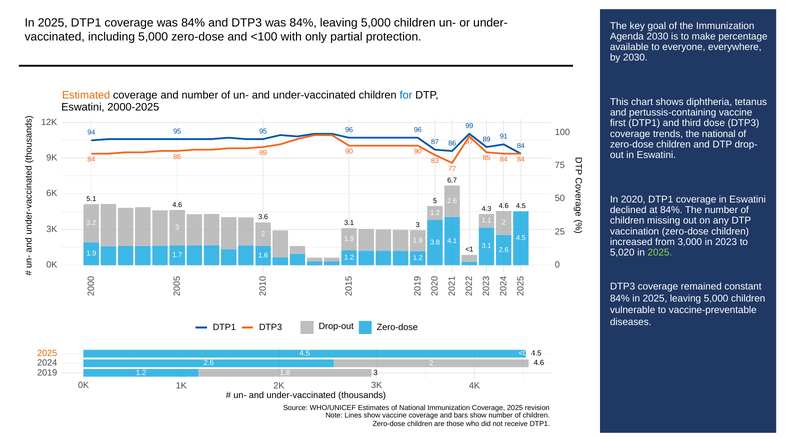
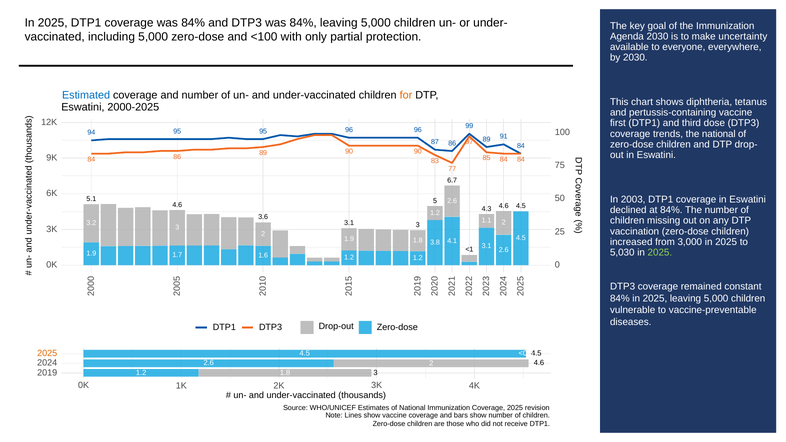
percentage: percentage -> uncertainty
Estimated colour: orange -> blue
for colour: blue -> orange
2020: 2020 -> 2003
3,000 in 2023: 2023 -> 2025
5,020: 5,020 -> 5,030
